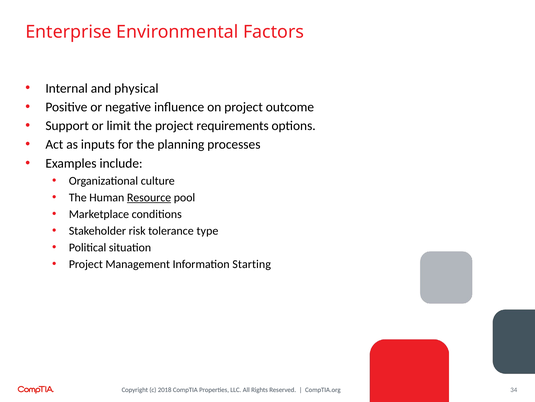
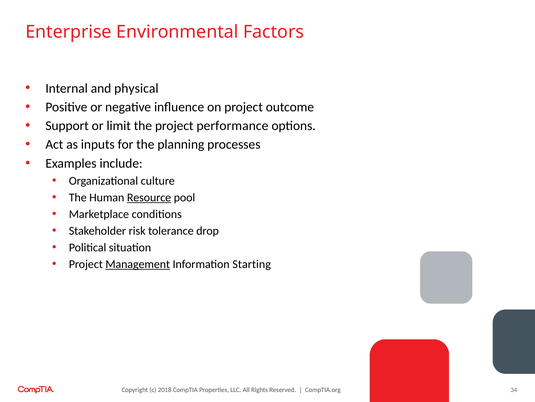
requirements: requirements -> performance
type: type -> drop
Management underline: none -> present
